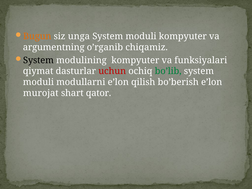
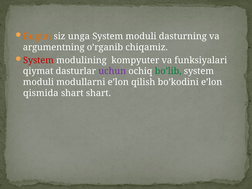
moduli kompyuter: kompyuter -> dasturning
System at (38, 60) colour: black -> red
uchun colour: red -> purple
bo’berish: bo’berish -> bo’kodini
murojat: murojat -> qismida
shart qator: qator -> shart
